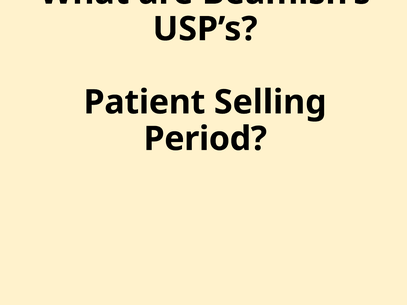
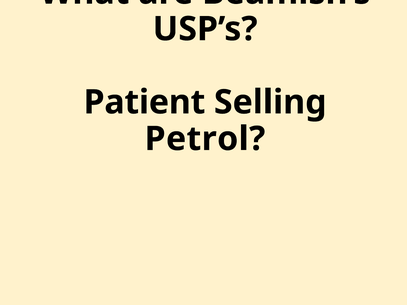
Period: Period -> Petrol
